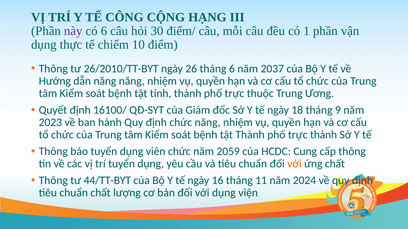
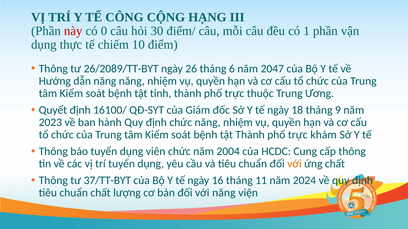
này colour: purple -> red
có 6: 6 -> 0
26/2010/TT-BYT: 26/2010/TT-BYT -> 26/2089/TT-BYT
2037: 2037 -> 2047
trực thành: thành -> khám
2059: 2059 -> 2004
44/TT-BYT: 44/TT-BYT -> 37/TT-BYT
với dụng: dụng -> năng
